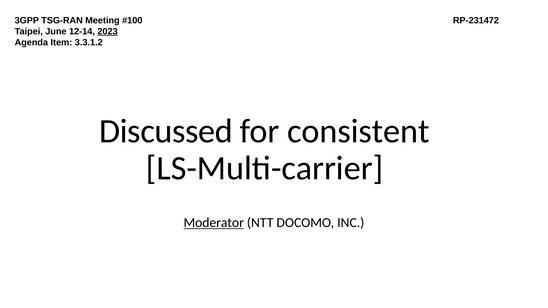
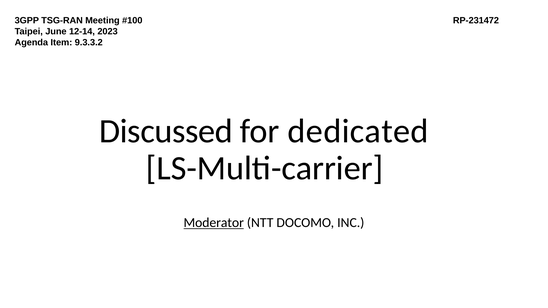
2023 underline: present -> none
3.3.1.2: 3.3.1.2 -> 9.3.3.2
consistent: consistent -> dedicated
